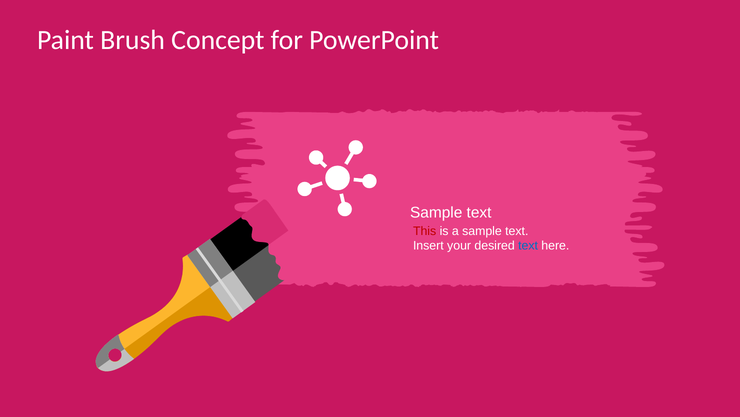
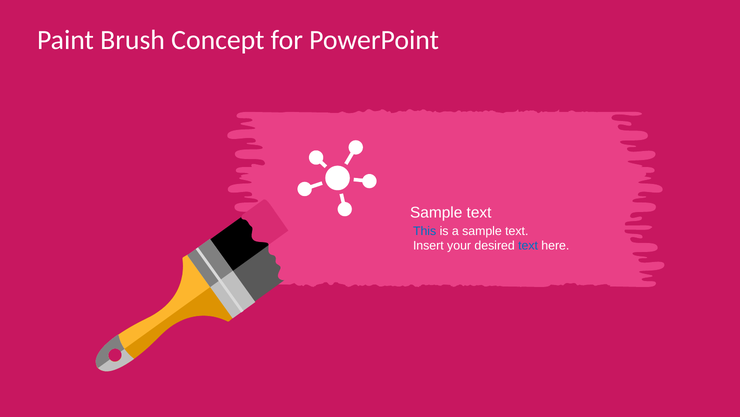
This colour: red -> blue
